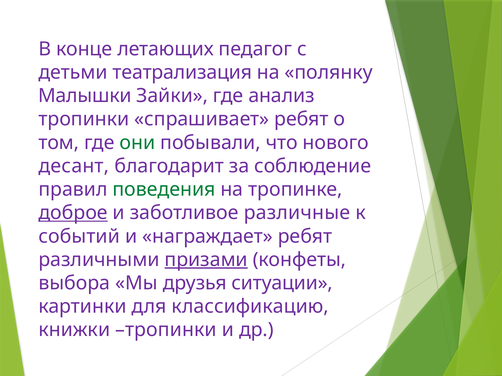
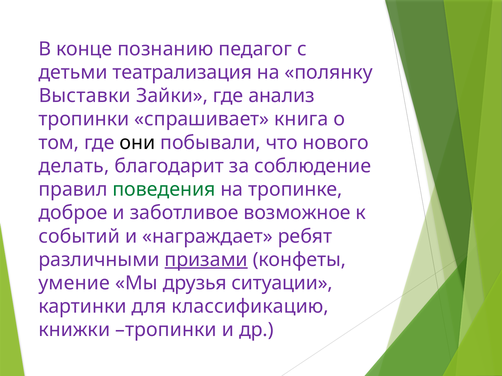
летающих: летающих -> познанию
Малышки: Малышки -> Выставки
спрашивает ребят: ребят -> книга
они colour: green -> black
десант: десант -> делать
доброе underline: present -> none
различные: различные -> возможное
выбора: выбора -> умение
